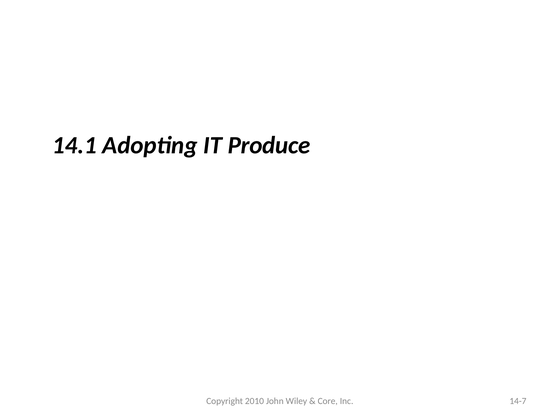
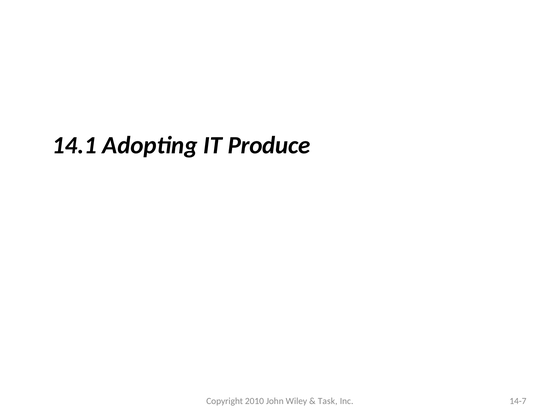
Core: Core -> Task
